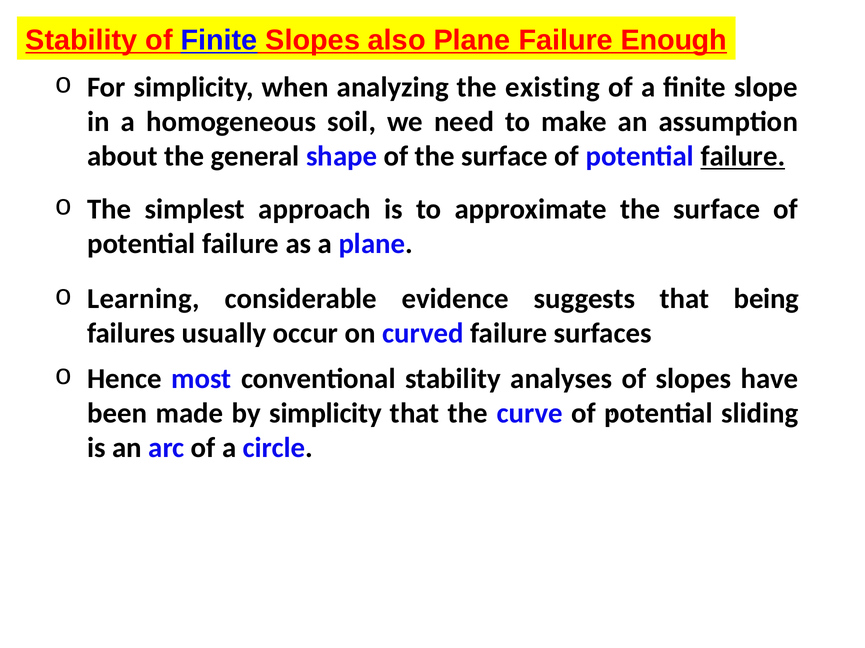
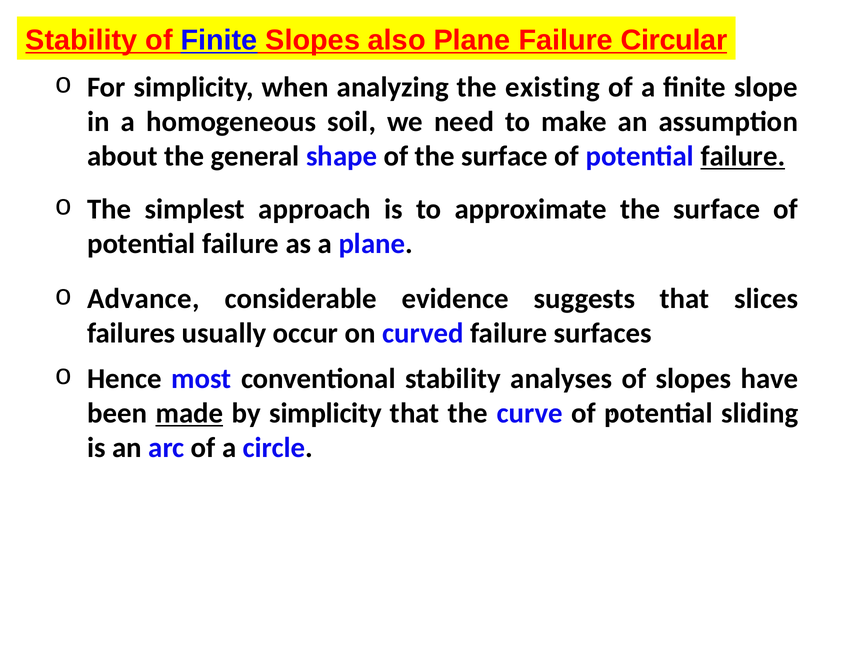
Enough: Enough -> Circular
Learning: Learning -> Advance
being: being -> slices
made underline: none -> present
